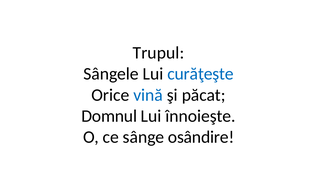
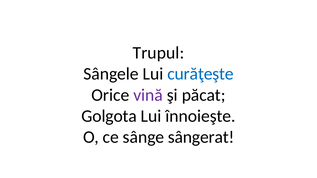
vină colour: blue -> purple
Domnul: Domnul -> Golgota
osândire: osândire -> sângerat
